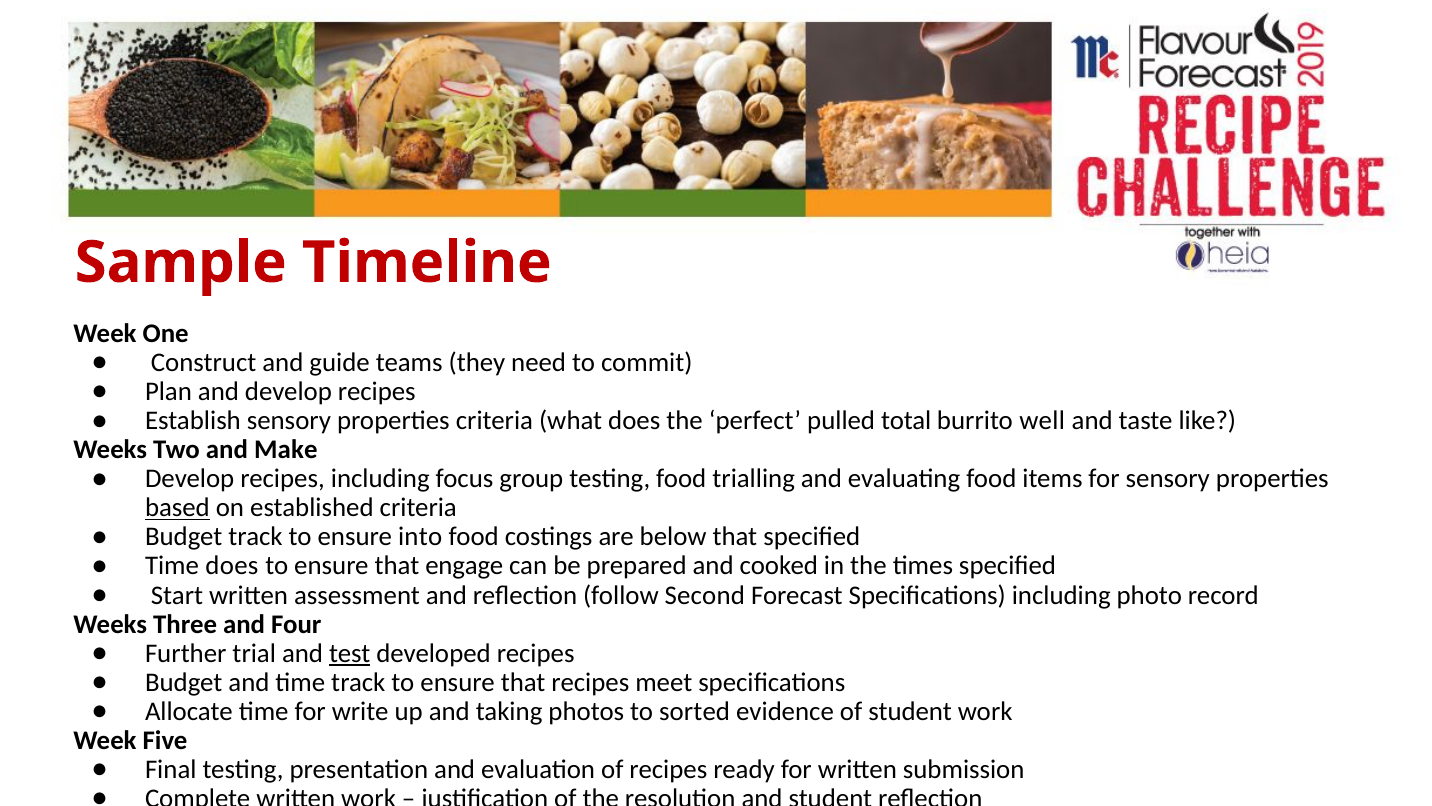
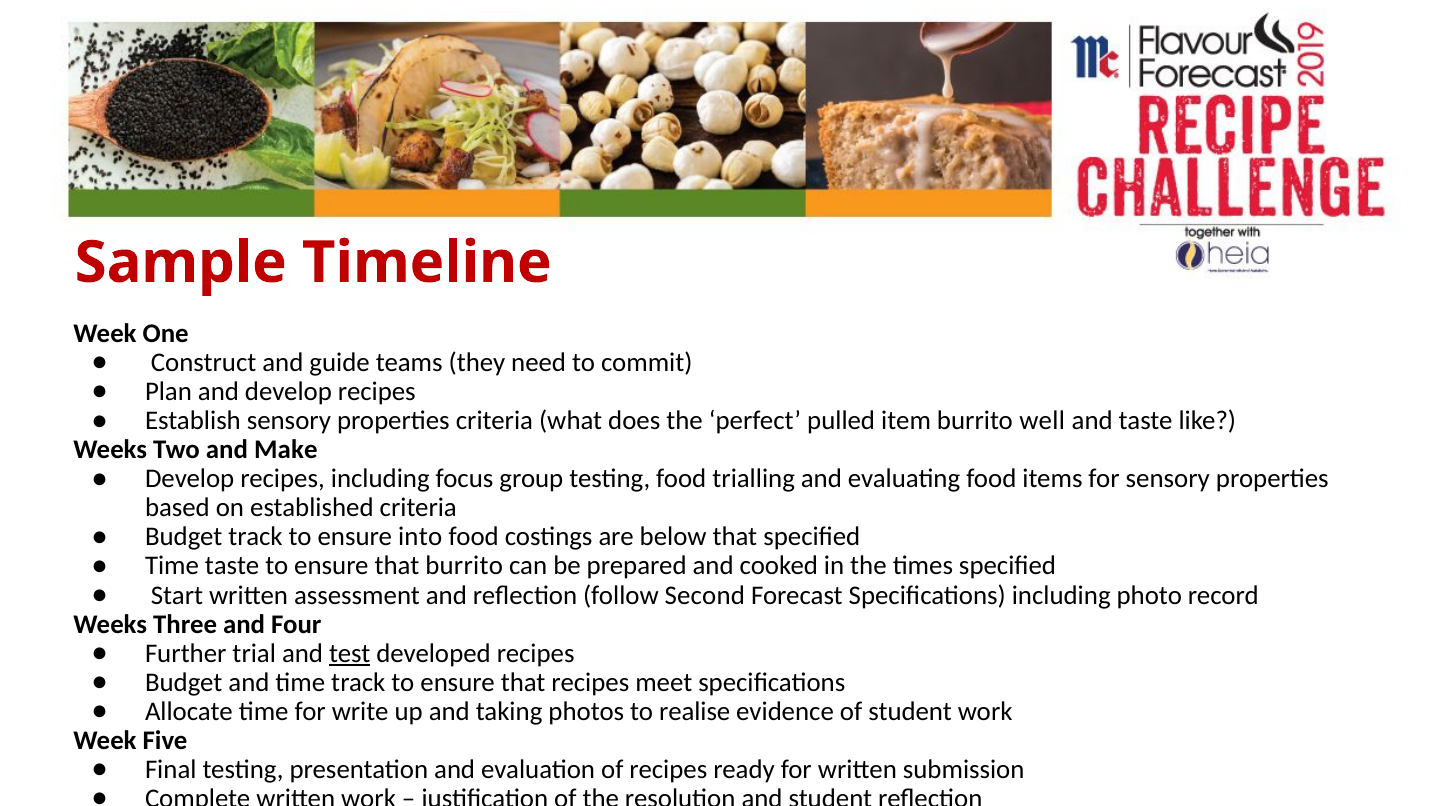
total: total -> item
based underline: present -> none
Time does: does -> taste
that engage: engage -> burrito
sorted: sorted -> realise
